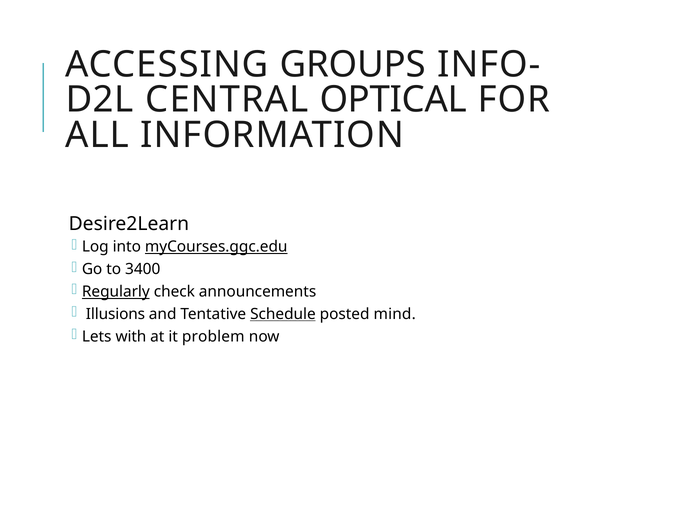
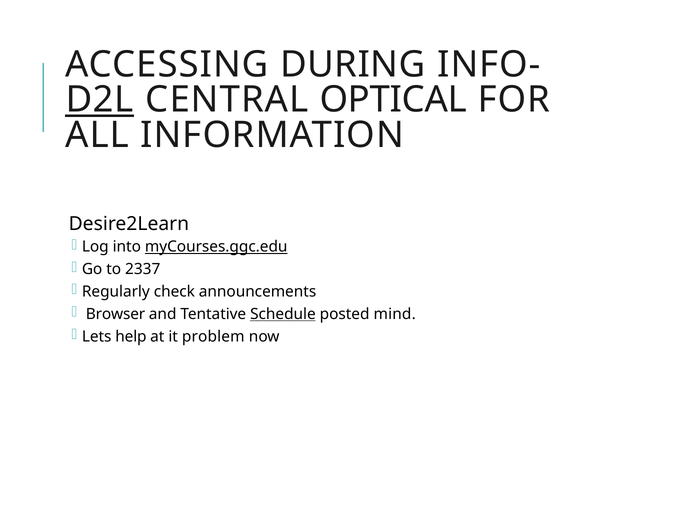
GROUPS: GROUPS -> DURING
D2L underline: none -> present
3400: 3400 -> 2337
Regularly underline: present -> none
Illusions: Illusions -> Browser
with: with -> help
